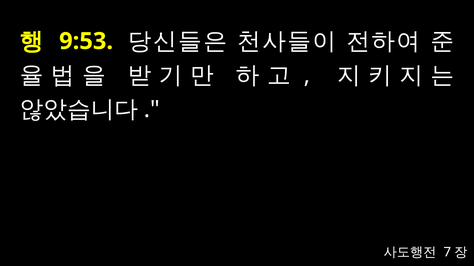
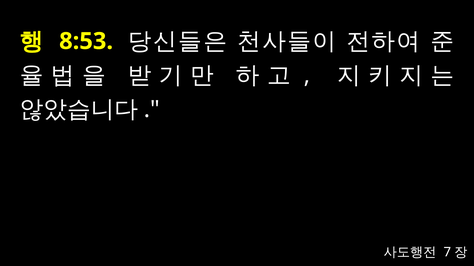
9:53: 9:53 -> 8:53
